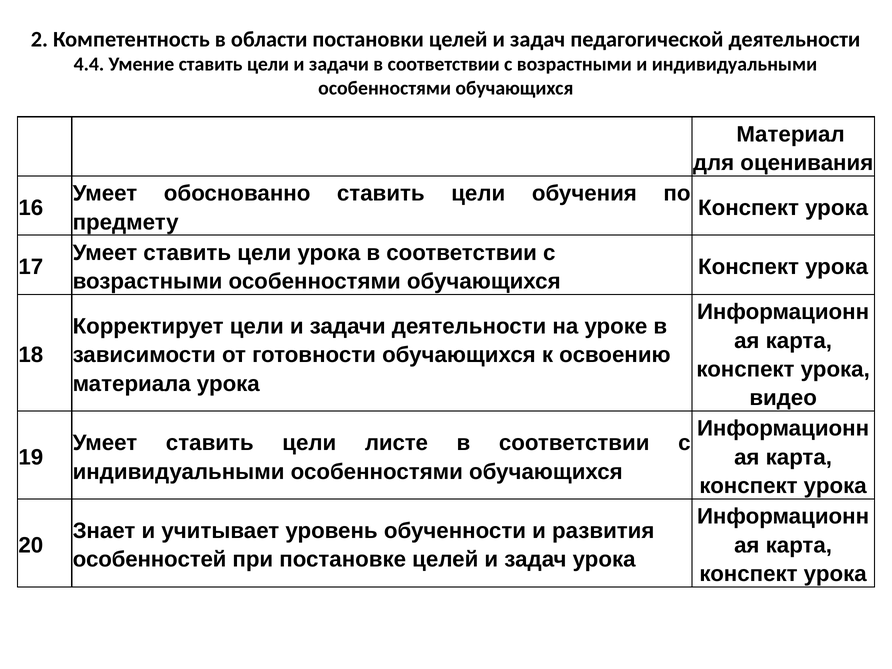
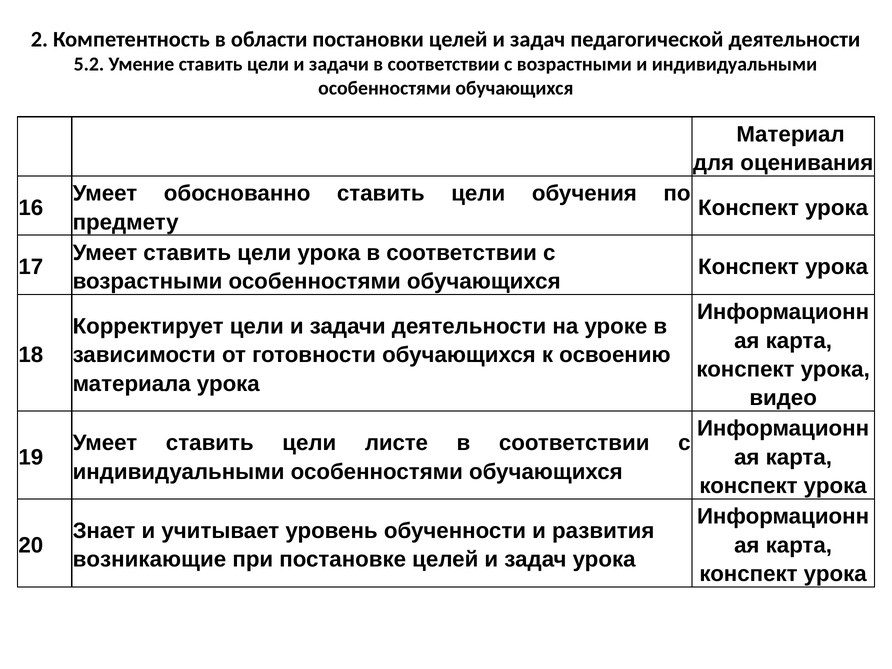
4.4: 4.4 -> 5.2
особенностей: особенностей -> возникающие
